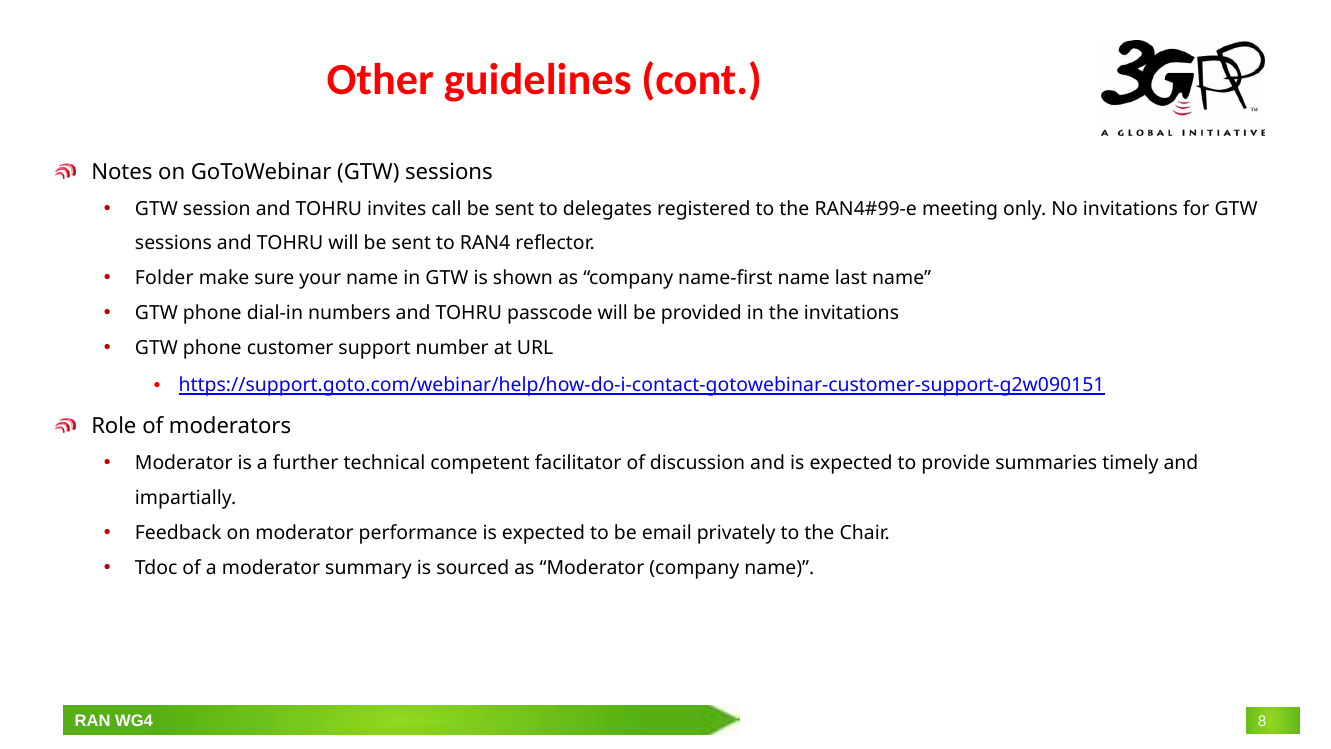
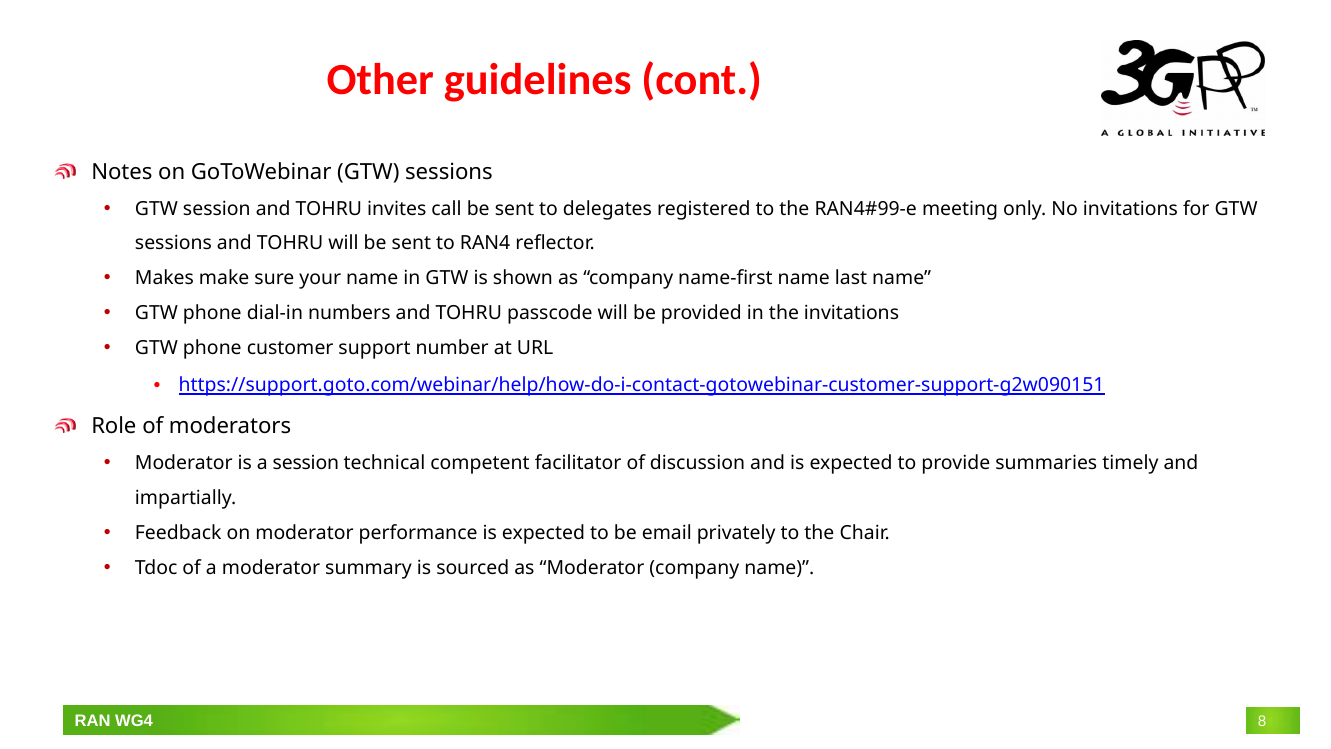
Folder: Folder -> Makes
a further: further -> session
